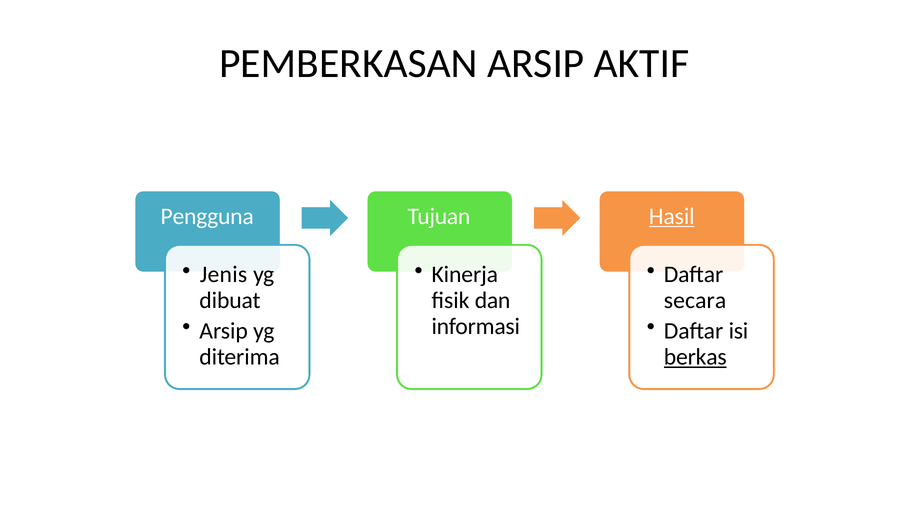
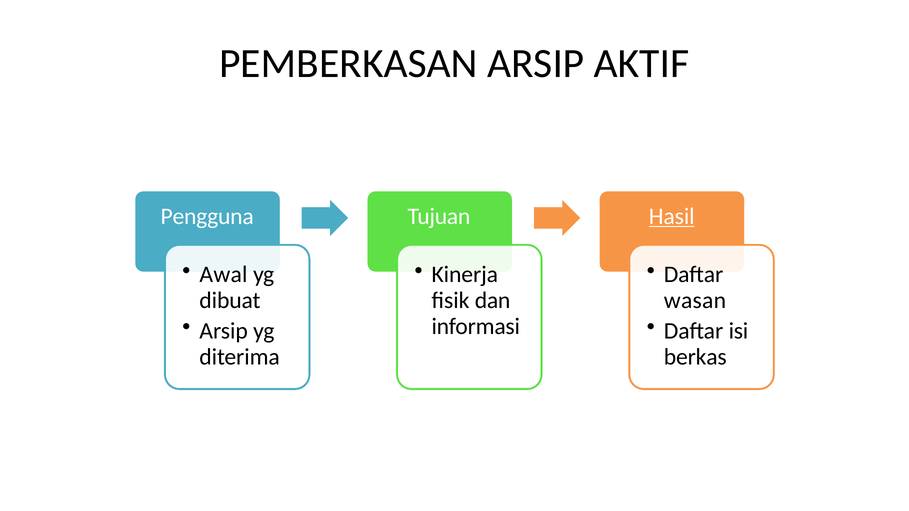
Jenis: Jenis -> Awal
secara: secara -> wasan
berkas underline: present -> none
